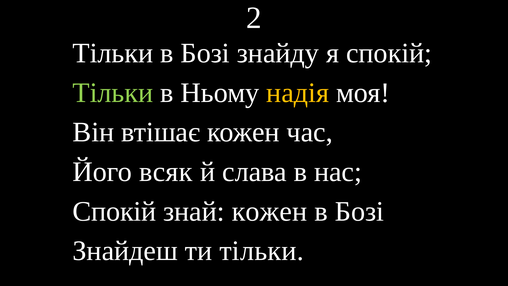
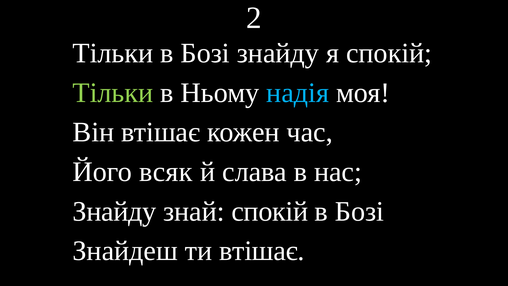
надія colour: yellow -> light blue
Спокій at (114, 211): Спокій -> Знайду
знай кожен: кожен -> спокій
ти тільки: тільки -> втішає
